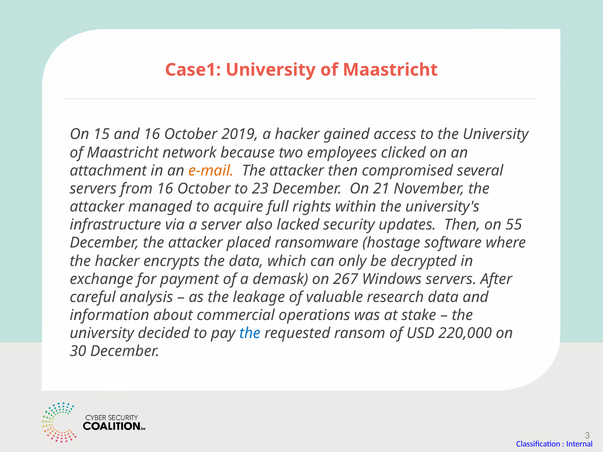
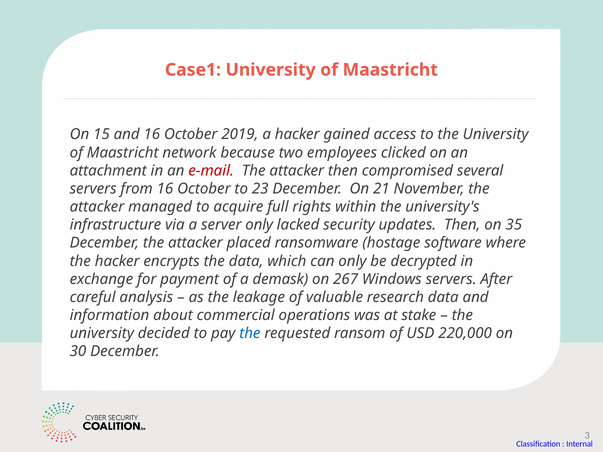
e-mail colour: orange -> red
server also: also -> only
55: 55 -> 35
